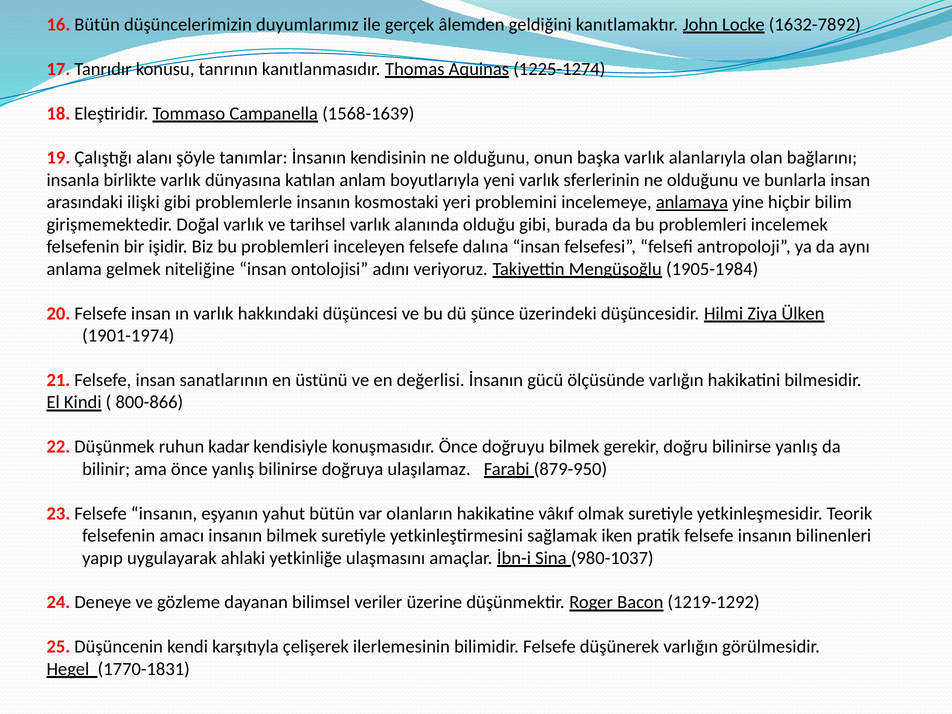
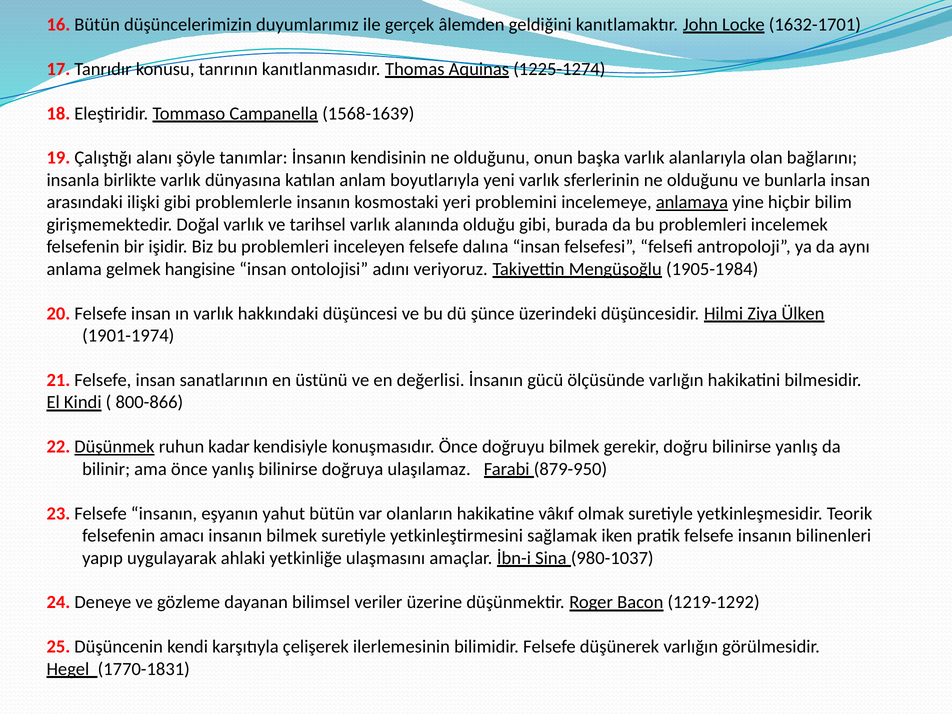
1632-7892: 1632-7892 -> 1632-1701
niteliğine: niteliğine -> hangisine
Düşünmek underline: none -> present
